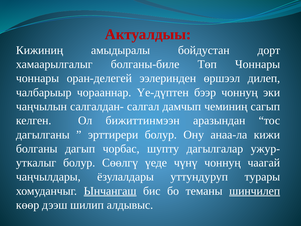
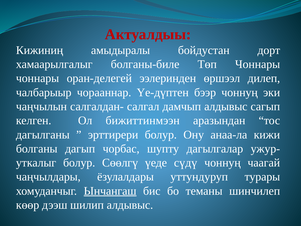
дамчып чеминиң: чеминиң -> алдывыс
чүнү: чүнү -> сүдү
шинчилеп underline: present -> none
